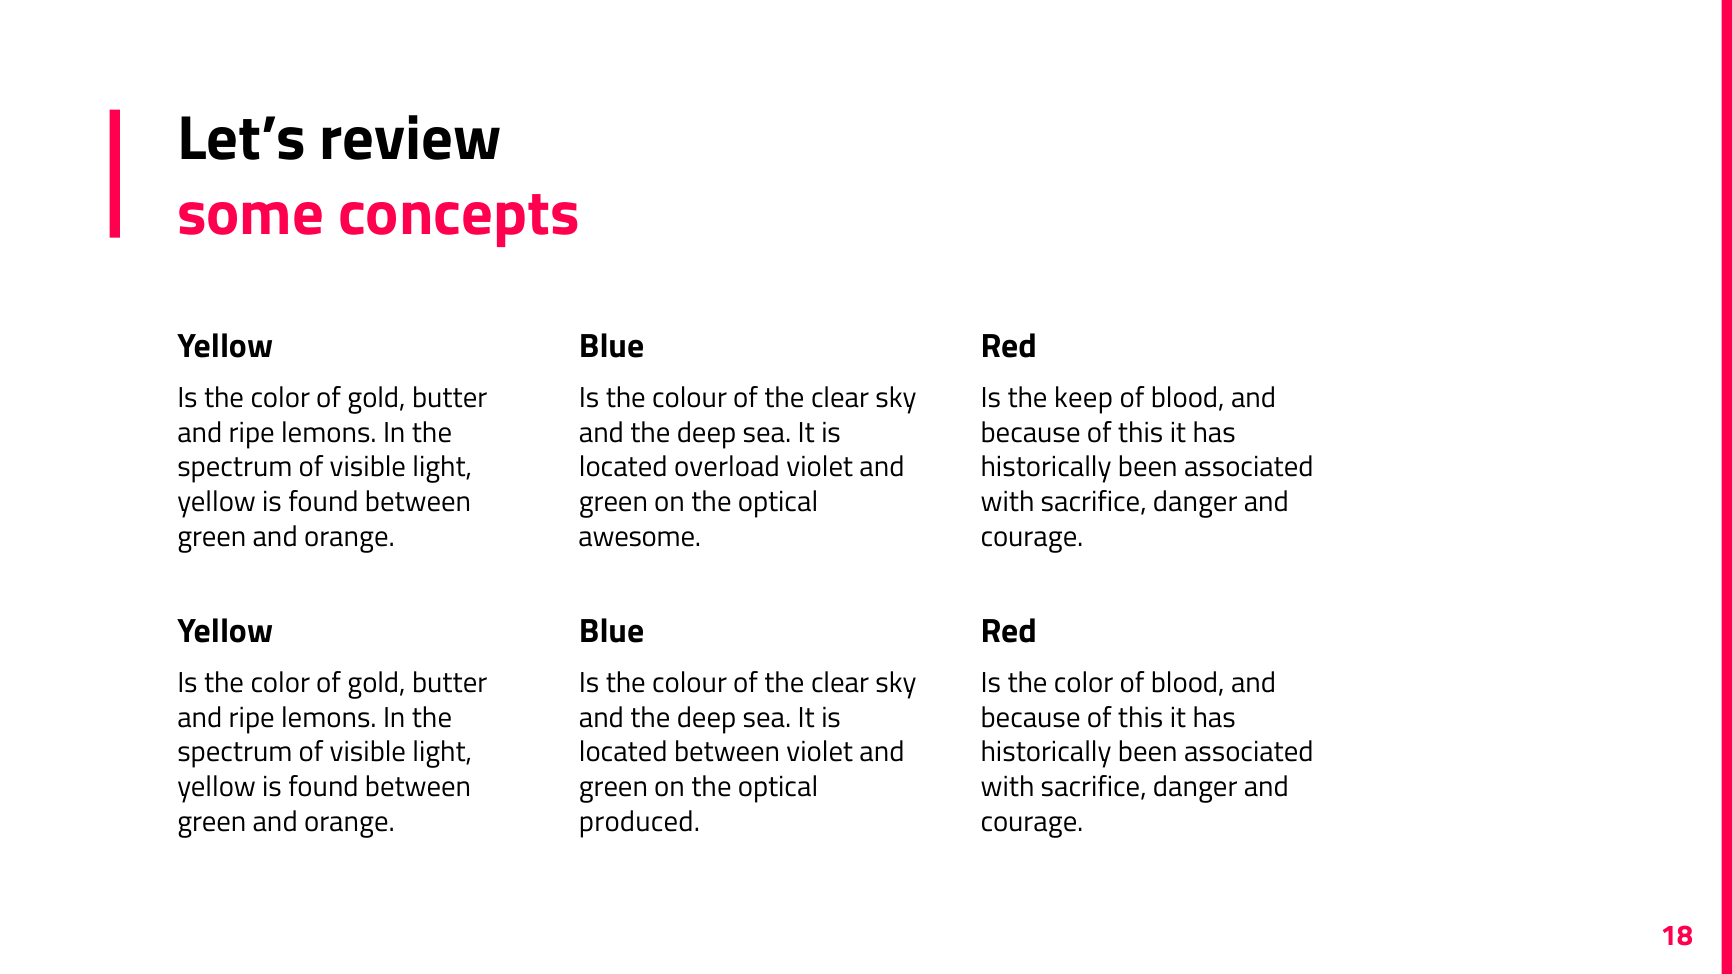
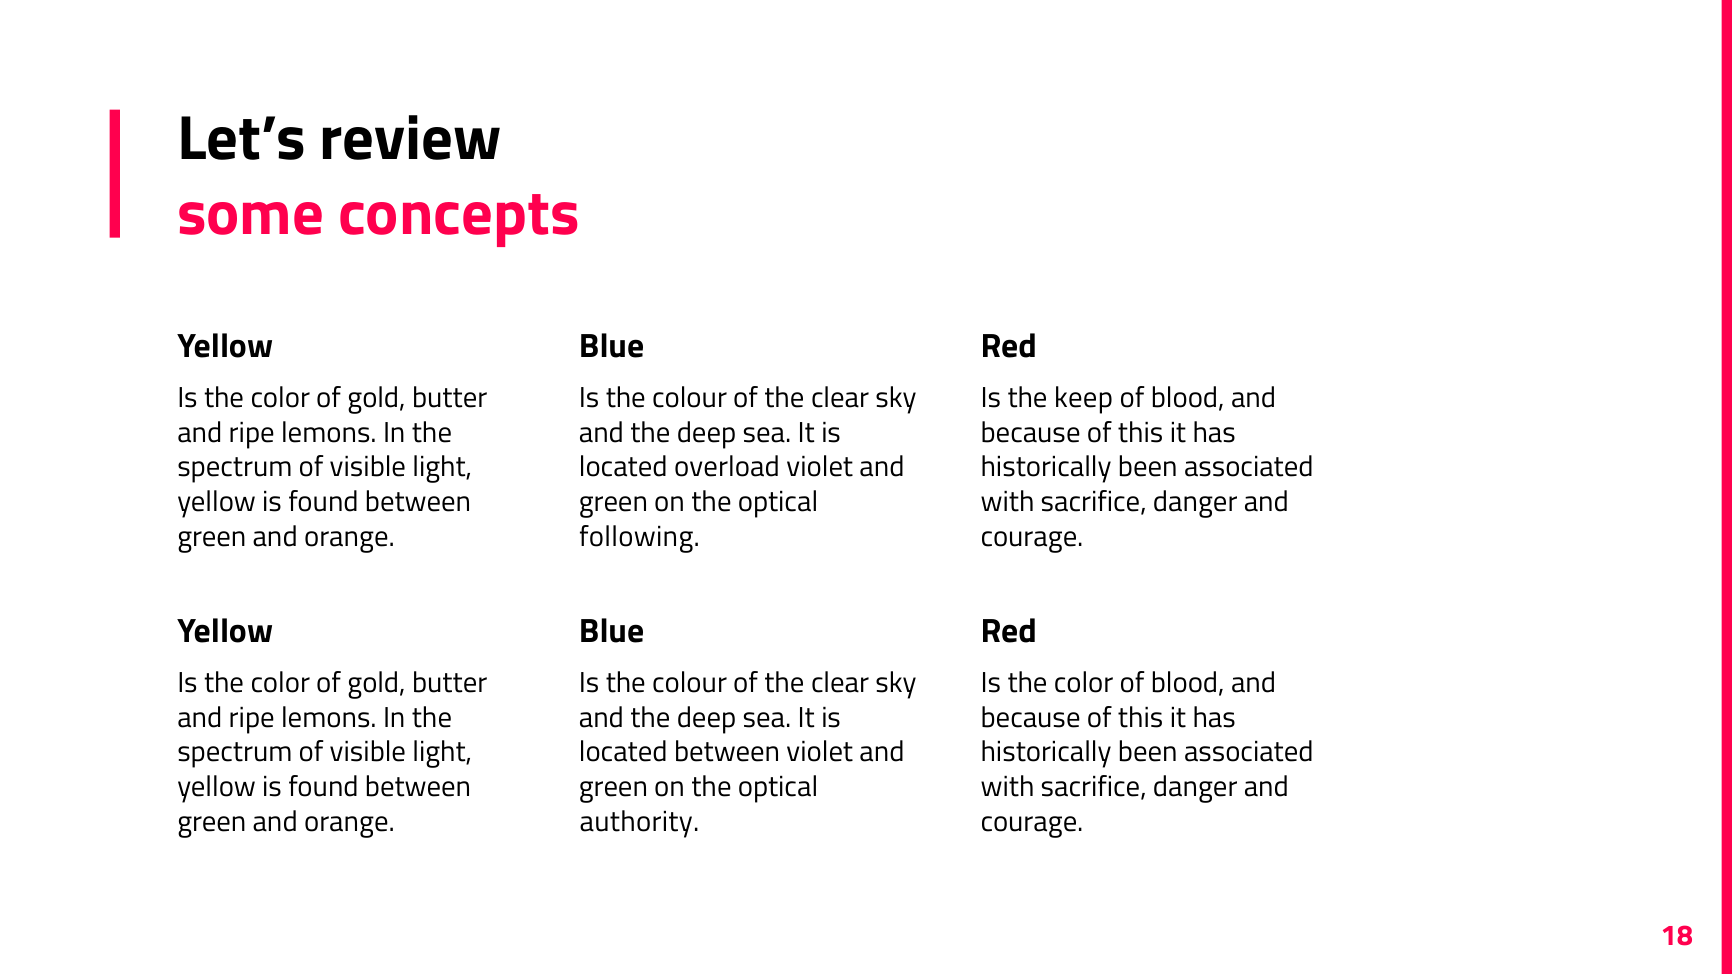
awesome: awesome -> following
produced: produced -> authority
